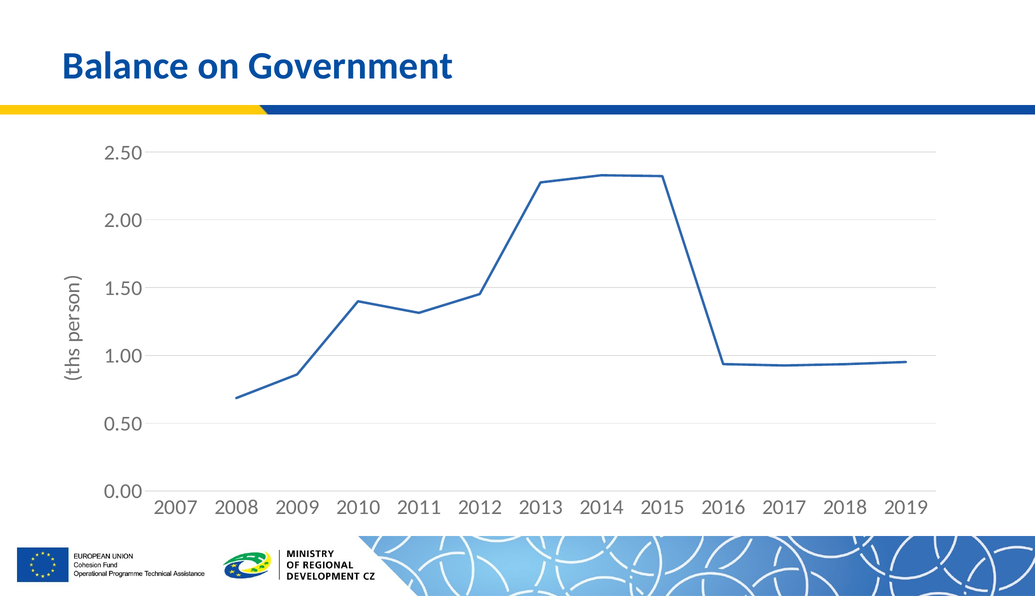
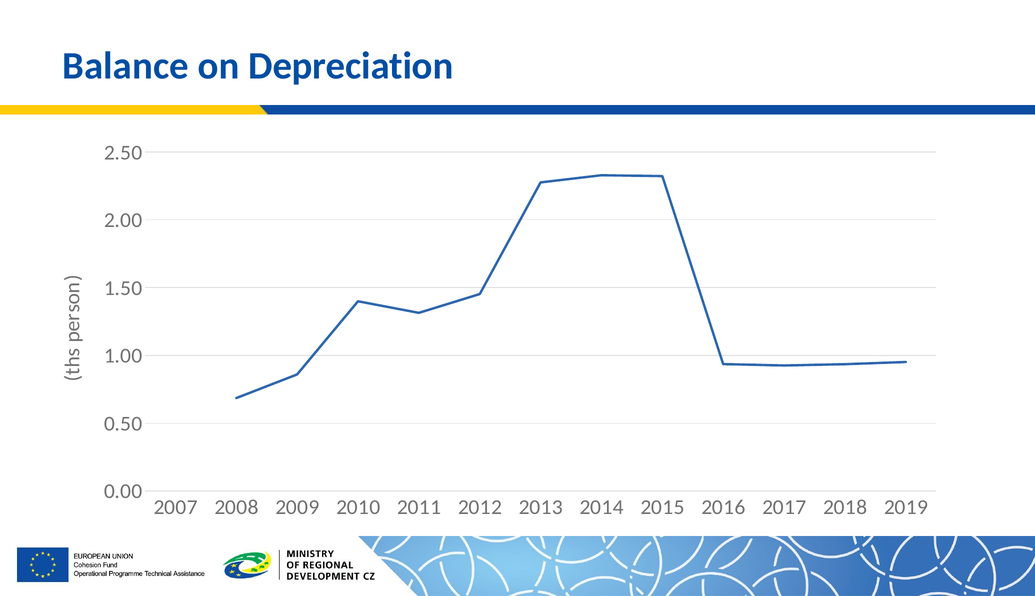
Government: Government -> Depreciation
